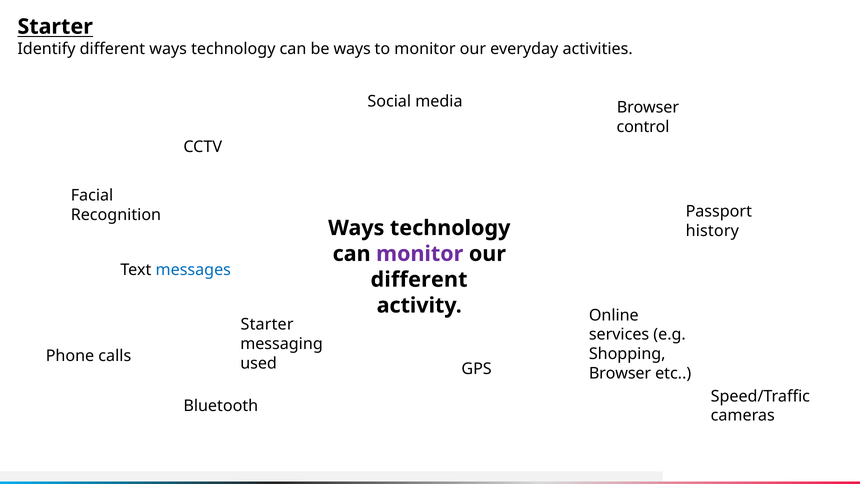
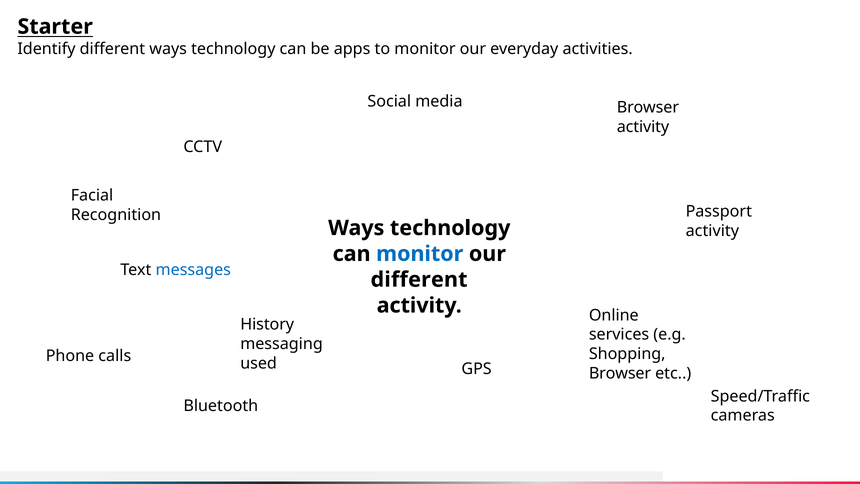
be ways: ways -> apps
control at (643, 127): control -> activity
history at (712, 231): history -> activity
monitor at (420, 254) colour: purple -> blue
Starter at (267, 324): Starter -> History
